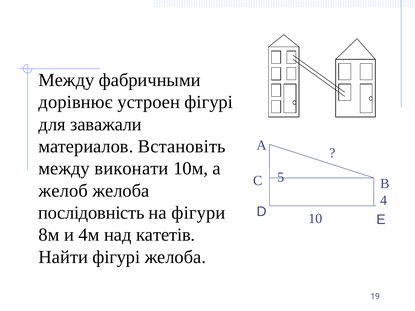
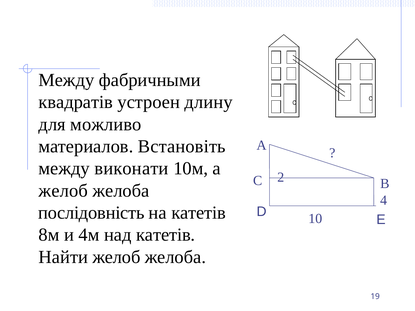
дорівнює: дорівнює -> квадратів
устроен фігурі: фігурі -> длину
заважали: заважали -> можливо
5: 5 -> 2
на фігури: фігури -> катетів
Найти фігурі: фігурі -> желоб
